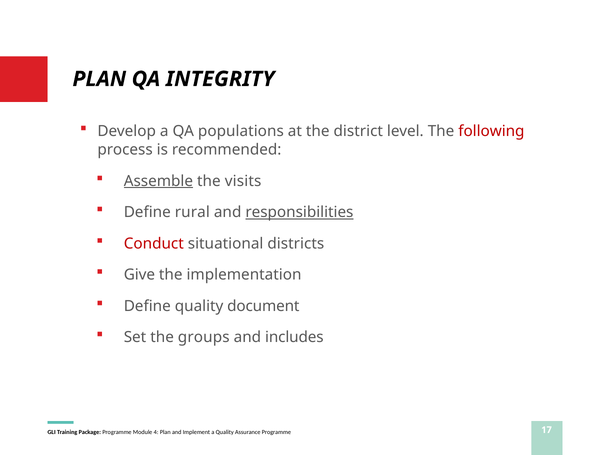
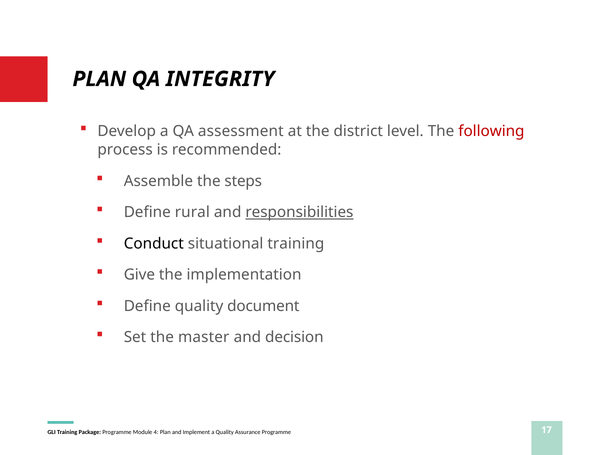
populations: populations -> assessment
Assemble underline: present -> none
visits: visits -> steps
Conduct colour: red -> black
situational districts: districts -> training
groups: groups -> master
includes: includes -> decision
